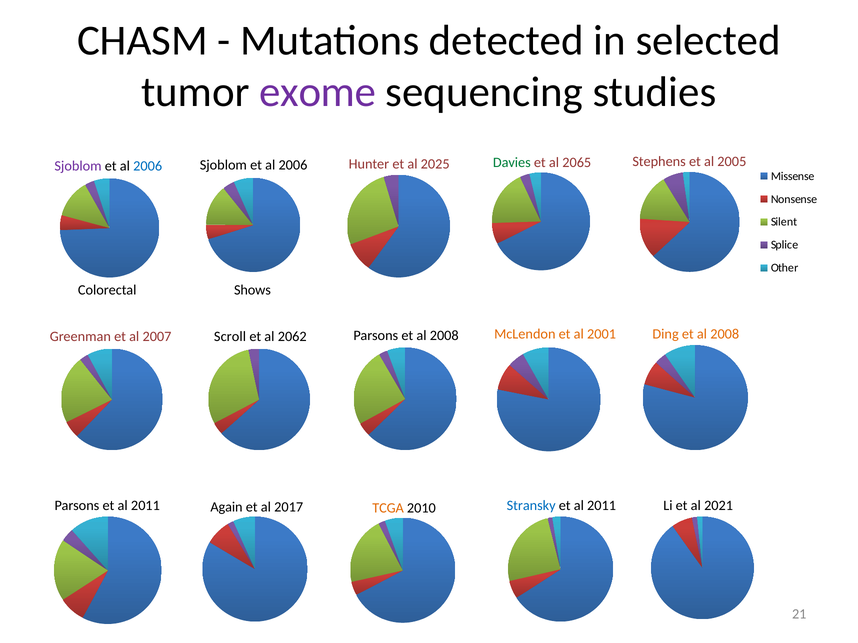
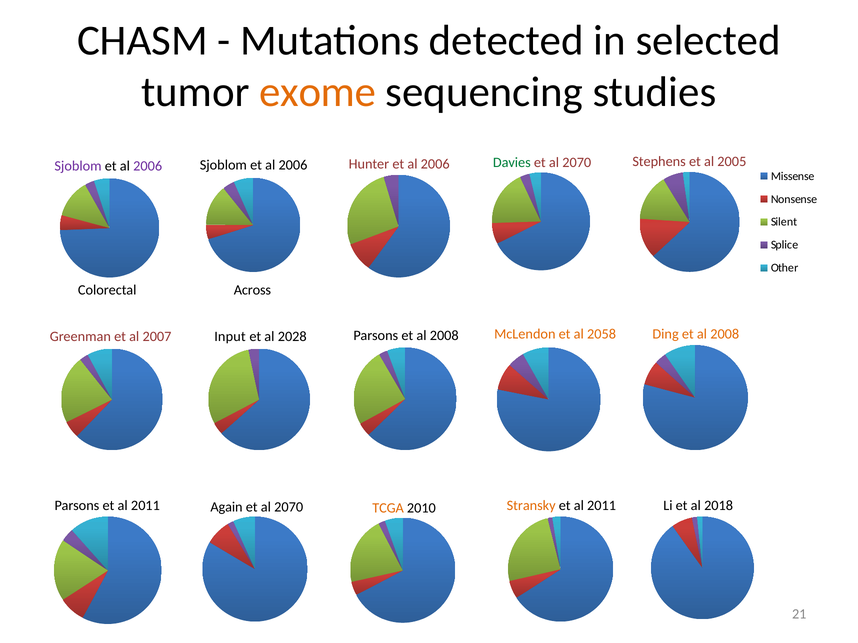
exome colour: purple -> orange
2065 at (577, 163): 2065 -> 2070
Hunter et al 2025: 2025 -> 2006
2006 at (148, 166) colour: blue -> purple
Shows: Shows -> Across
Scroll: Scroll -> Input
2062: 2062 -> 2028
2001: 2001 -> 2058
Stransky colour: blue -> orange
2021: 2021 -> 2018
2017 at (289, 507): 2017 -> 2070
